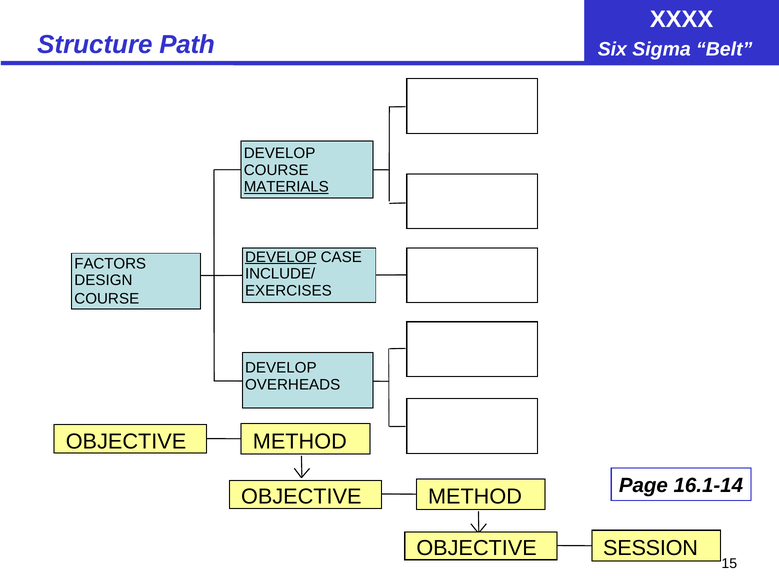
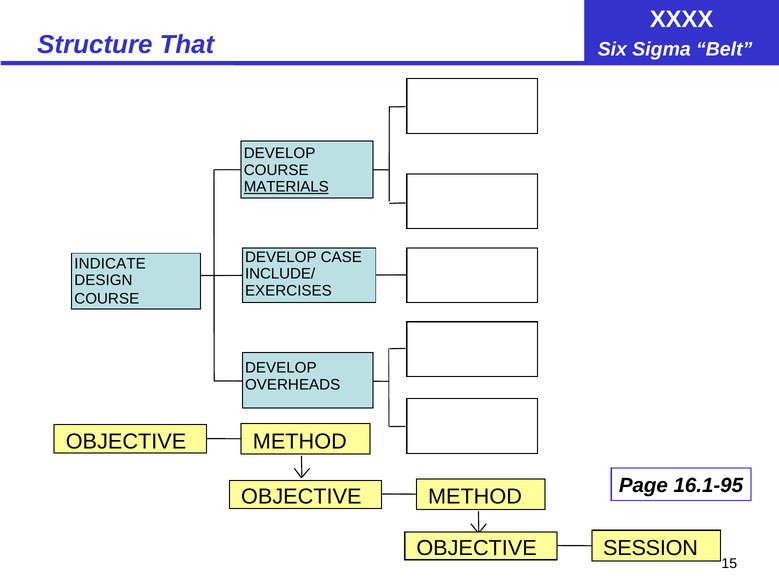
Path: Path -> That
DEVELOP at (281, 257) underline: present -> none
FACTORS: FACTORS -> INDICATE
16.1-14: 16.1-14 -> 16.1-95
